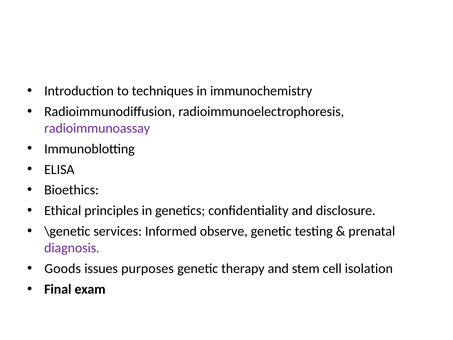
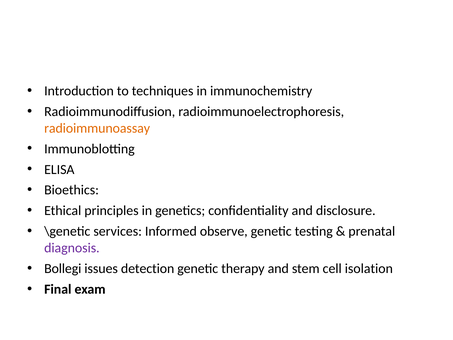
radioimmunoassay colour: purple -> orange
Goods: Goods -> Bollegi
purposes: purposes -> detection
